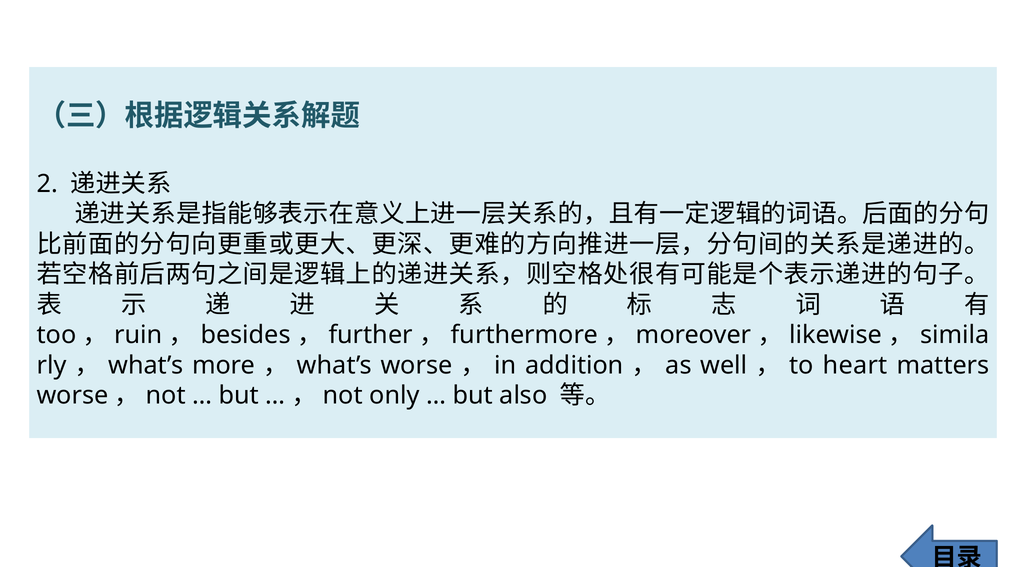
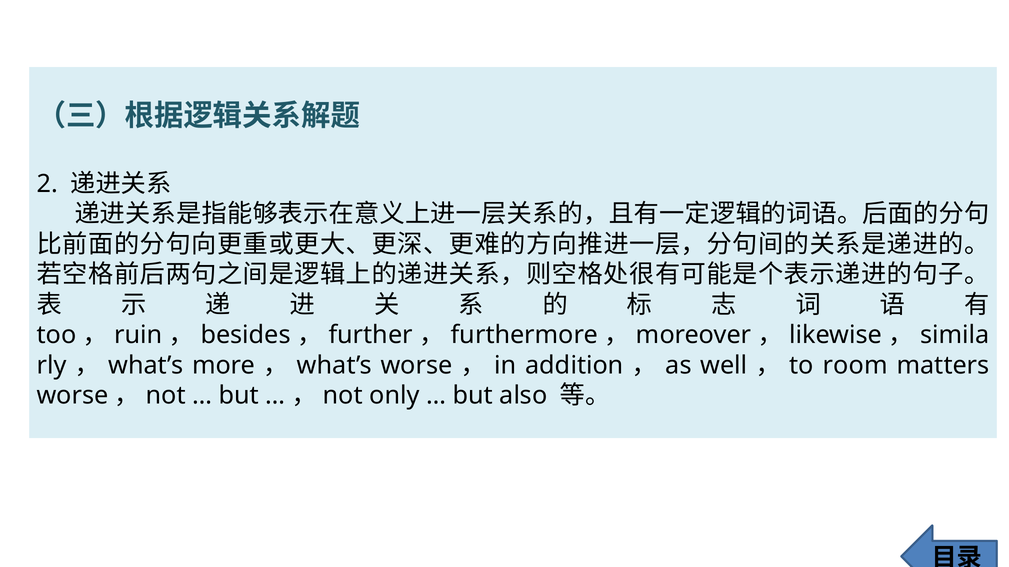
heart: heart -> room
